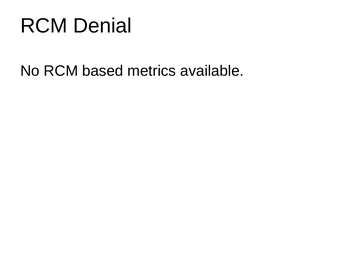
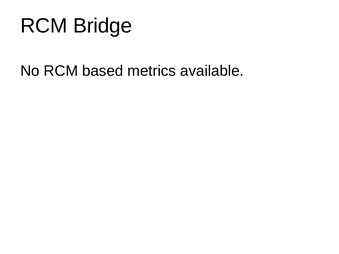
Denial: Denial -> Bridge
